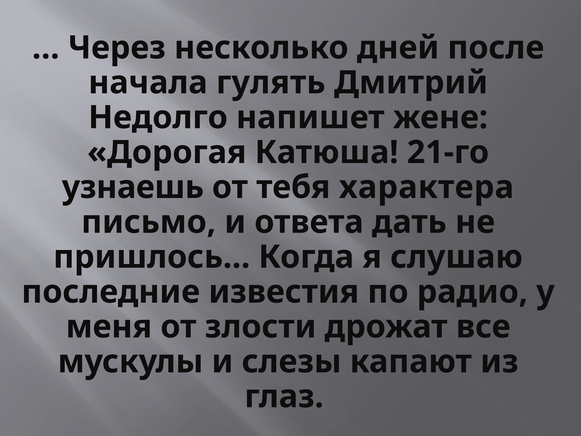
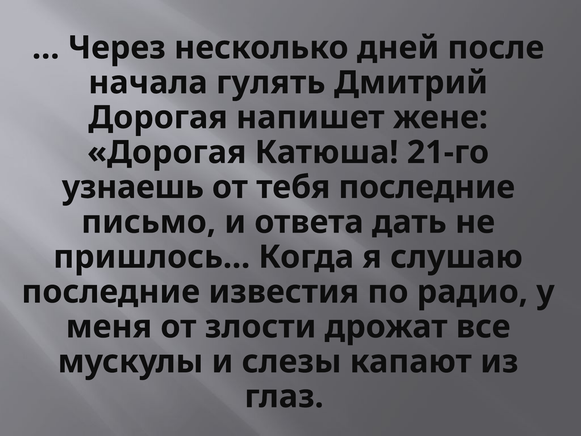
Недолго at (158, 117): Недолго -> Дорогая
тебя характера: характера -> последние
